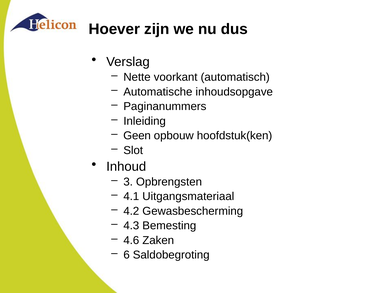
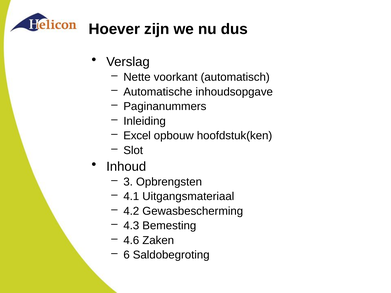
Geen: Geen -> Excel
